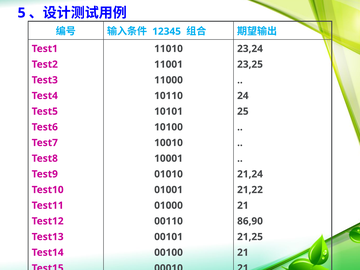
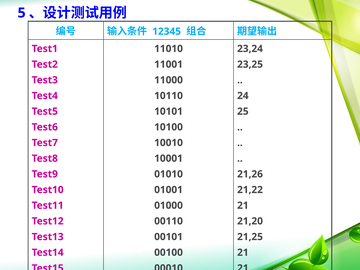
21,24: 21,24 -> 21,26
86,90: 86,90 -> 21,20
